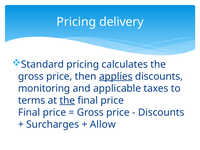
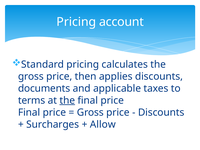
delivery: delivery -> account
applies underline: present -> none
monitoring: monitoring -> documents
